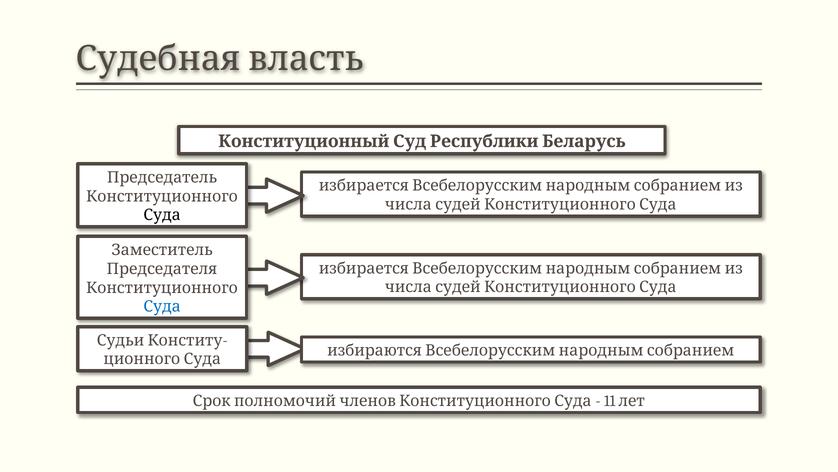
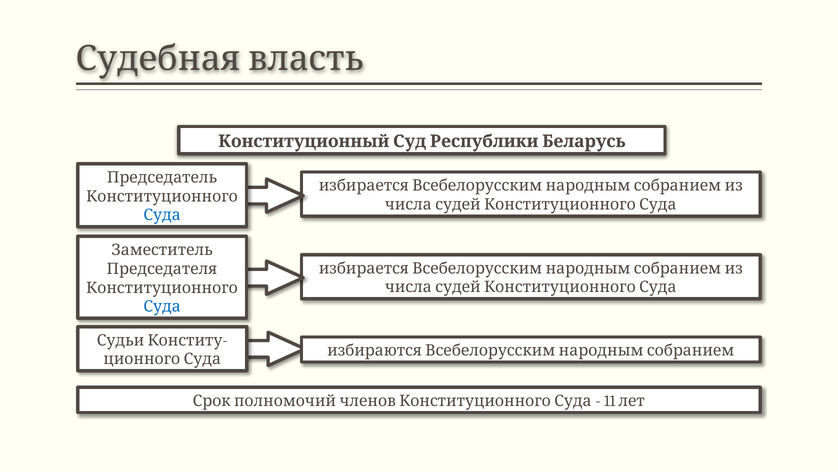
Суда at (162, 215) colour: black -> blue
